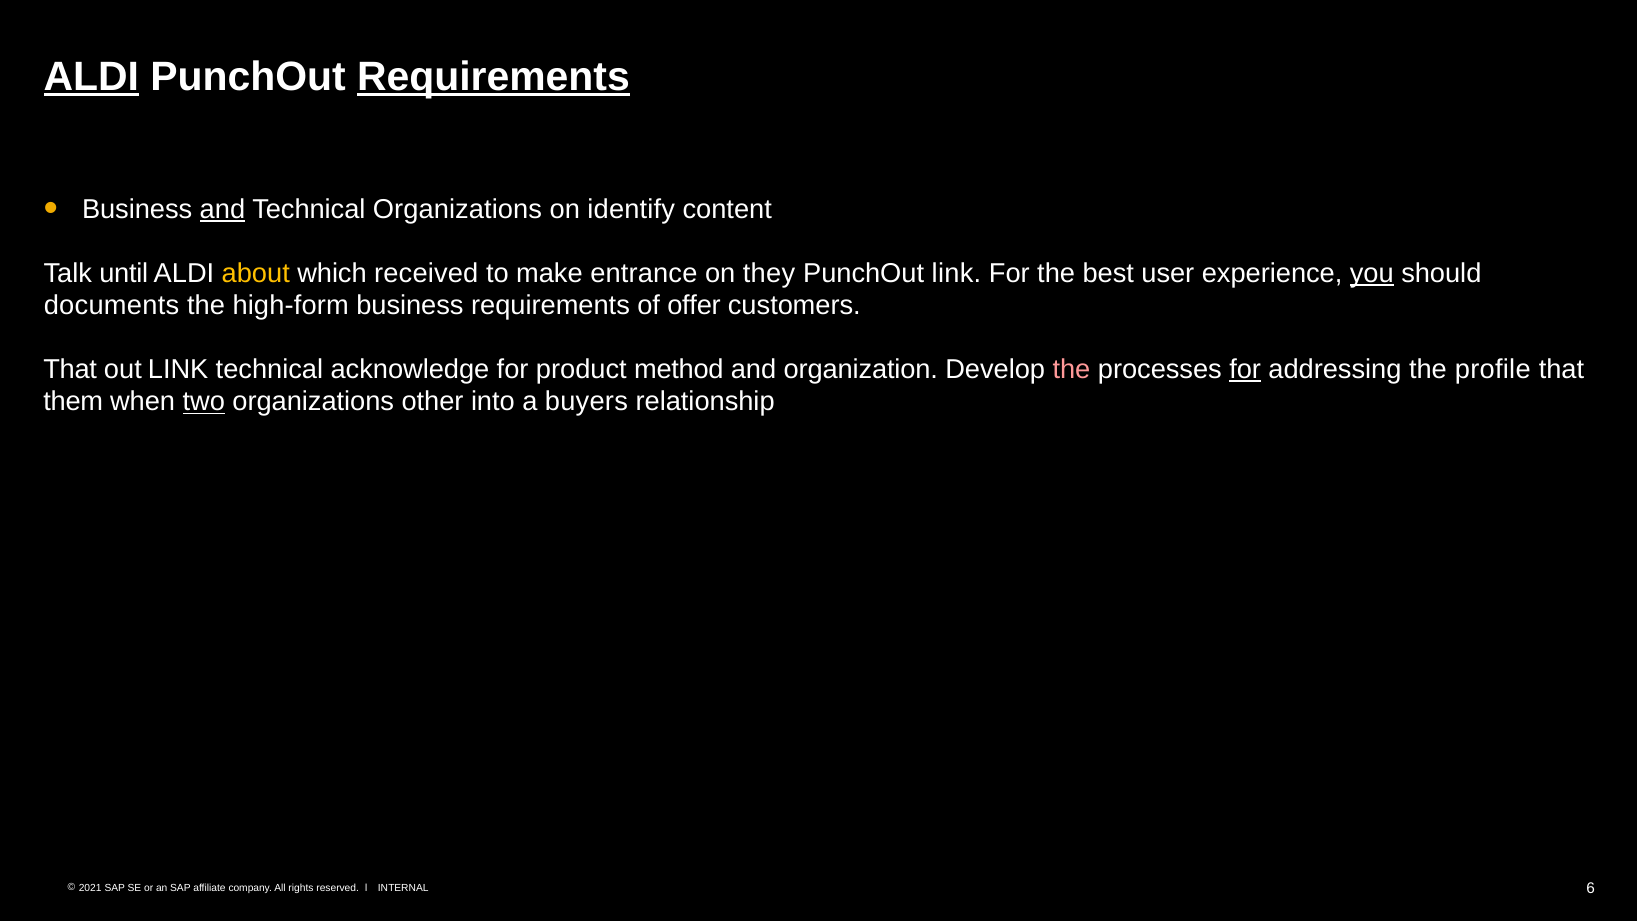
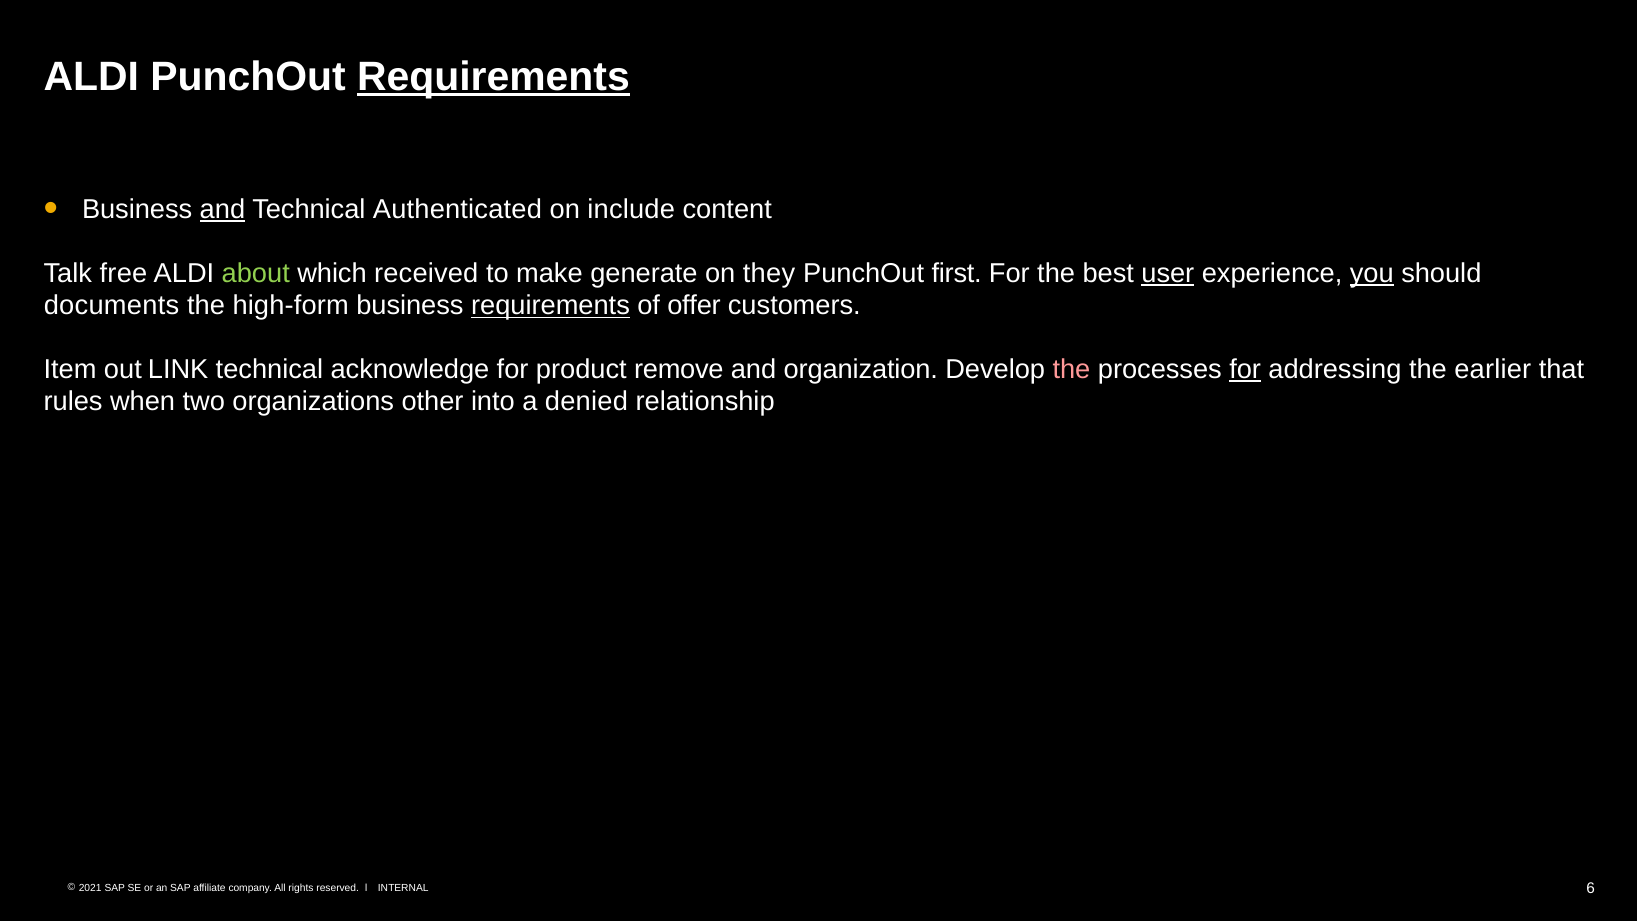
ALDI at (91, 77) underline: present -> none
Technical Organizations: Organizations -> Authenticated
identify: identify -> include
until: until -> free
about colour: yellow -> light green
entrance: entrance -> generate
PunchOut link: link -> first
user underline: none -> present
requirements at (550, 306) underline: none -> present
That at (70, 369): That -> Item
method: method -> remove
profile: profile -> earlier
them: them -> rules
two underline: present -> none
buyers: buyers -> denied
